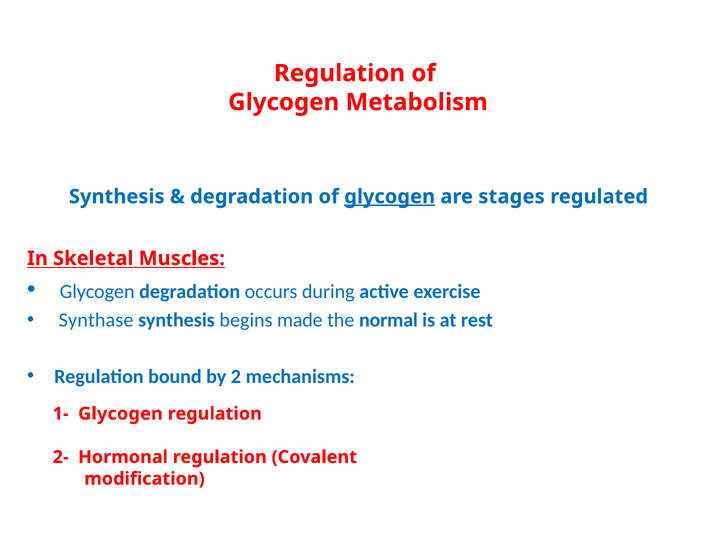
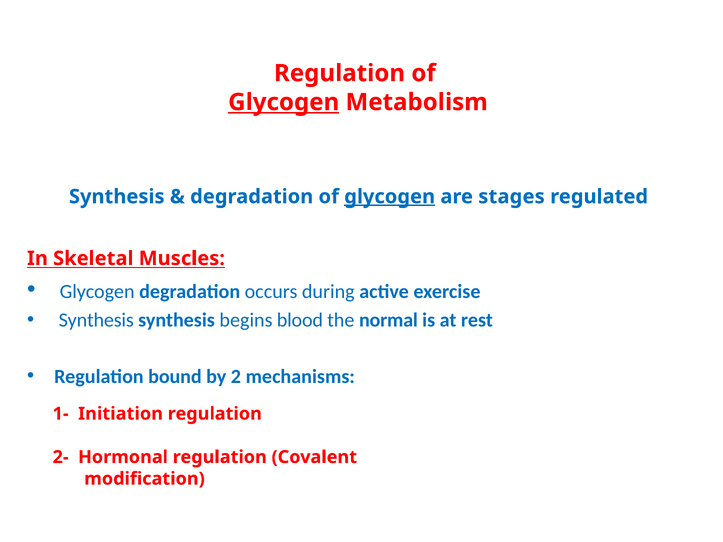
Glycogen at (284, 102) underline: none -> present
Synthase at (96, 320): Synthase -> Synthesis
made: made -> blood
1- Glycogen: Glycogen -> Initiation
